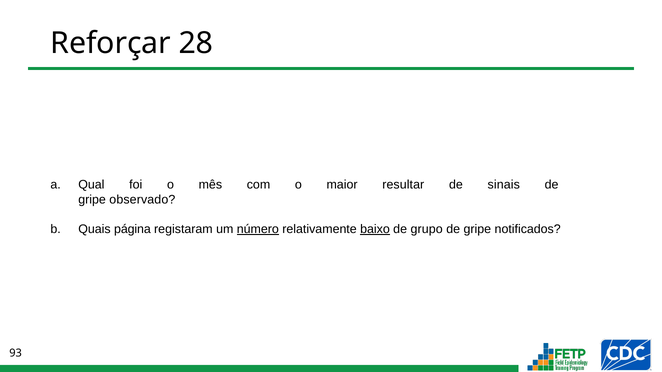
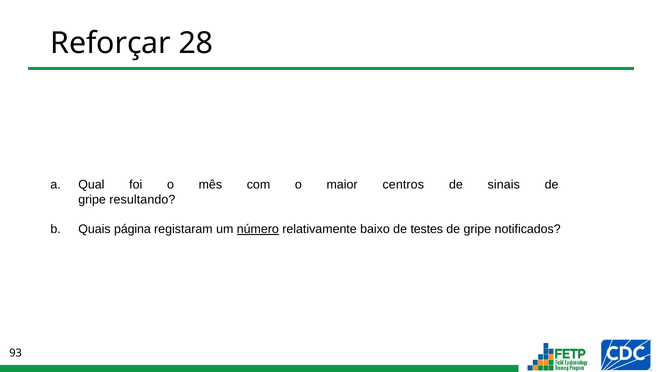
resultar: resultar -> centros
observado: observado -> resultando
baixo underline: present -> none
grupo: grupo -> testes
